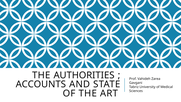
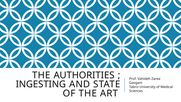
ACCOUNTS: ACCOUNTS -> INGESTING
